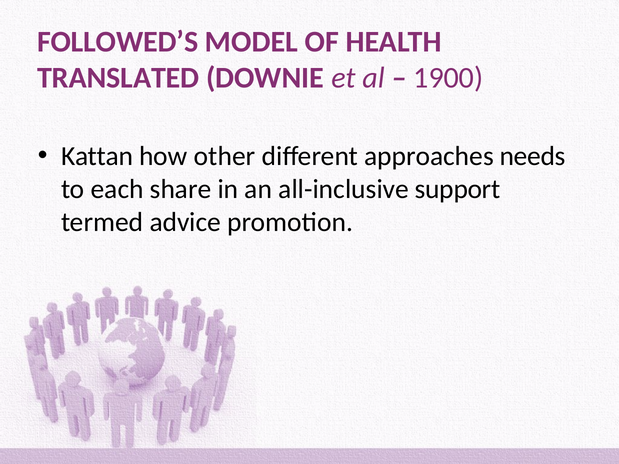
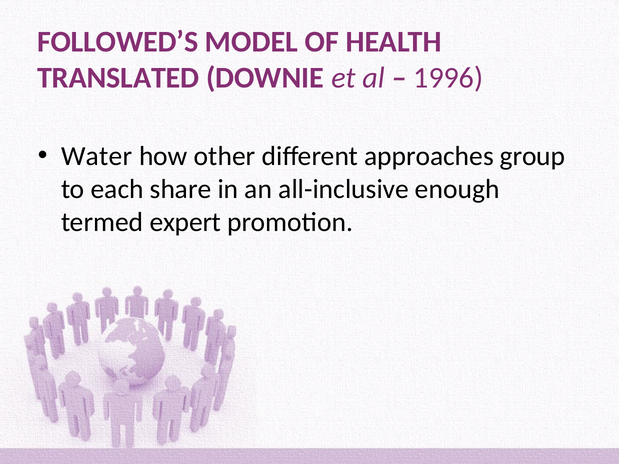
1900: 1900 -> 1996
Kattan: Kattan -> Water
needs: needs -> group
support: support -> enough
advice: advice -> expert
